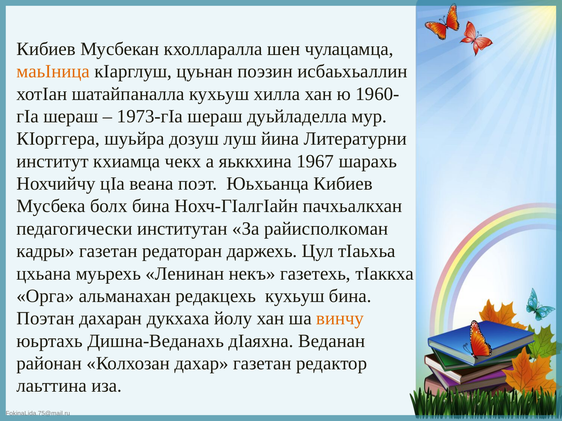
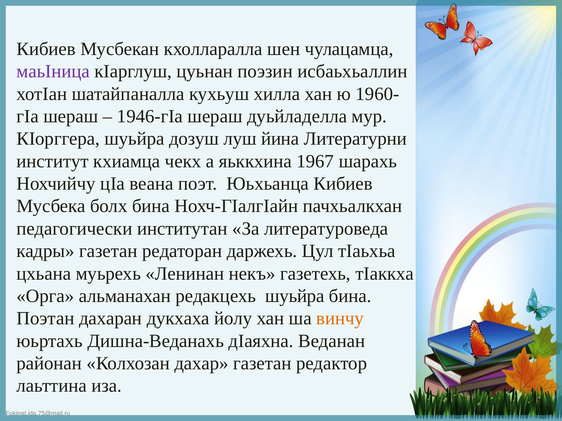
маьIница colour: orange -> purple
1973-гIа: 1973-гIа -> 1946-гIа
райисполкоман: райисполкоман -> литературоведа
редакцехь кухьуш: кухьуш -> шуьйра
